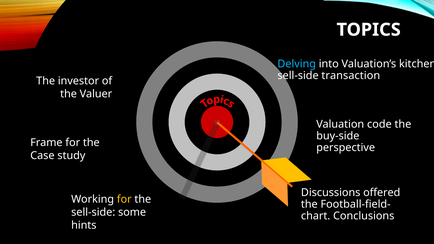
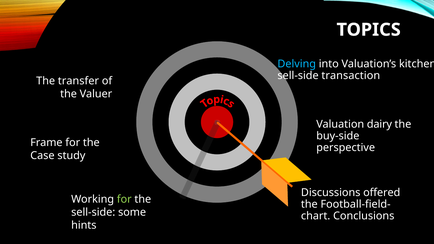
investor: investor -> transfer
code: code -> dairy
for at (124, 199) colour: yellow -> light green
